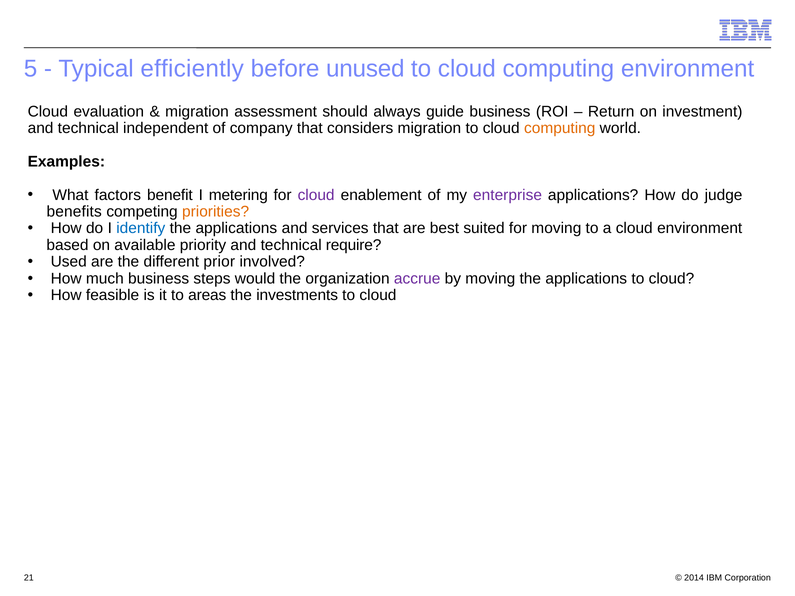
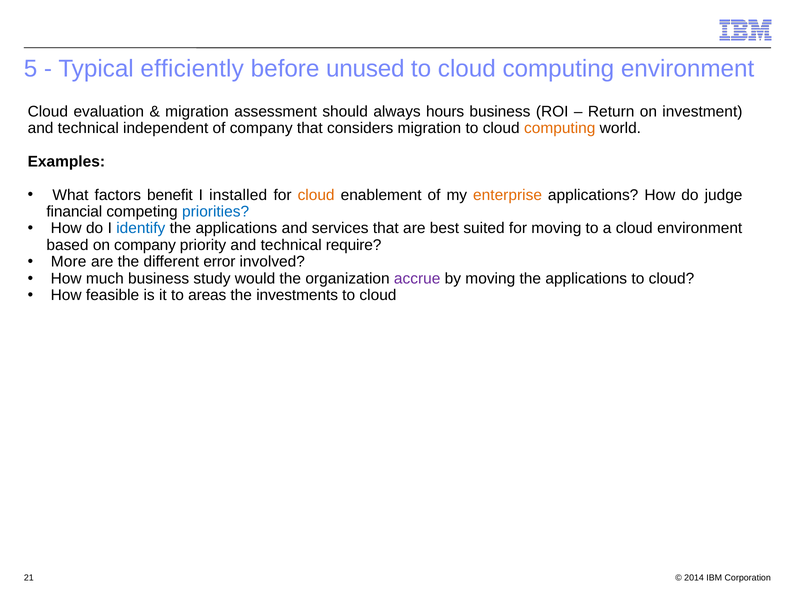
guide: guide -> hours
metering: metering -> installed
cloud at (316, 195) colour: purple -> orange
enterprise colour: purple -> orange
benefits: benefits -> financial
priorities colour: orange -> blue
on available: available -> company
Used: Used -> More
prior: prior -> error
steps: steps -> study
